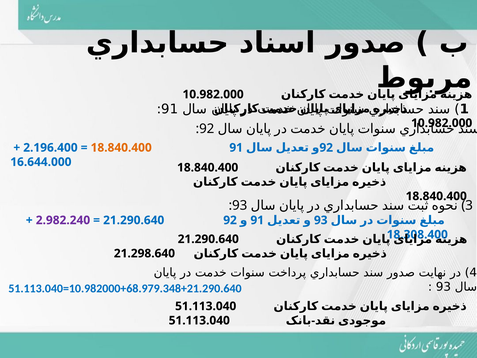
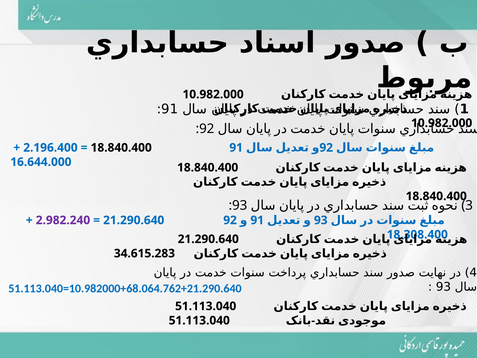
18.840.400 at (121, 148) colour: orange -> black
21.298.640: 21.298.640 -> 34.615.283
51.113.040=10.982000+68.979.348+21.290.640: 51.113.040=10.982000+68.979.348+21.290.640 -> 51.113.040=10.982000+68.064.762+21.290.640
